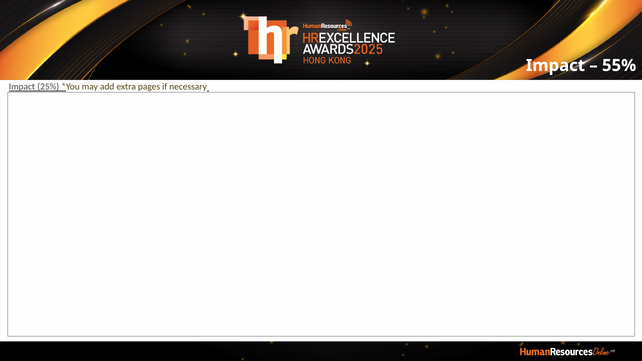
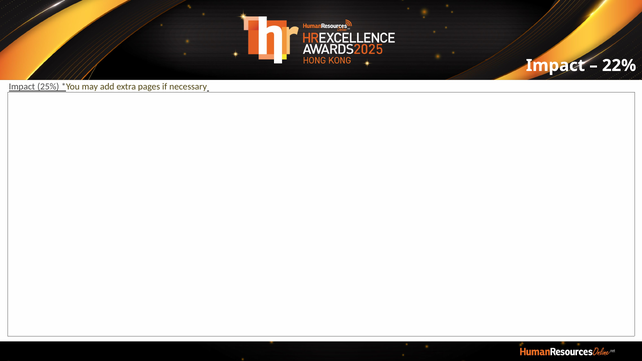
55%: 55% -> 22%
